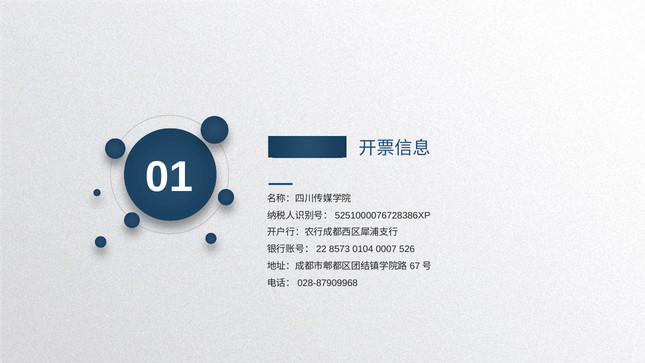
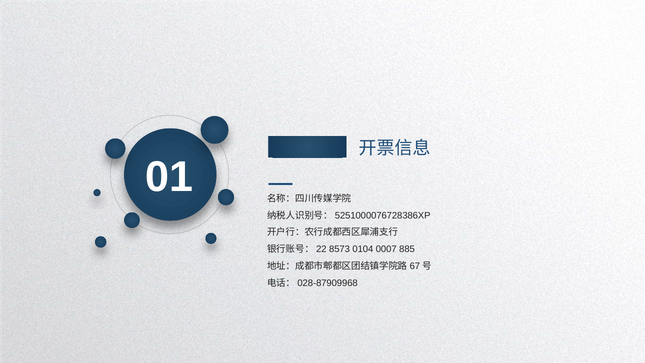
526: 526 -> 885
